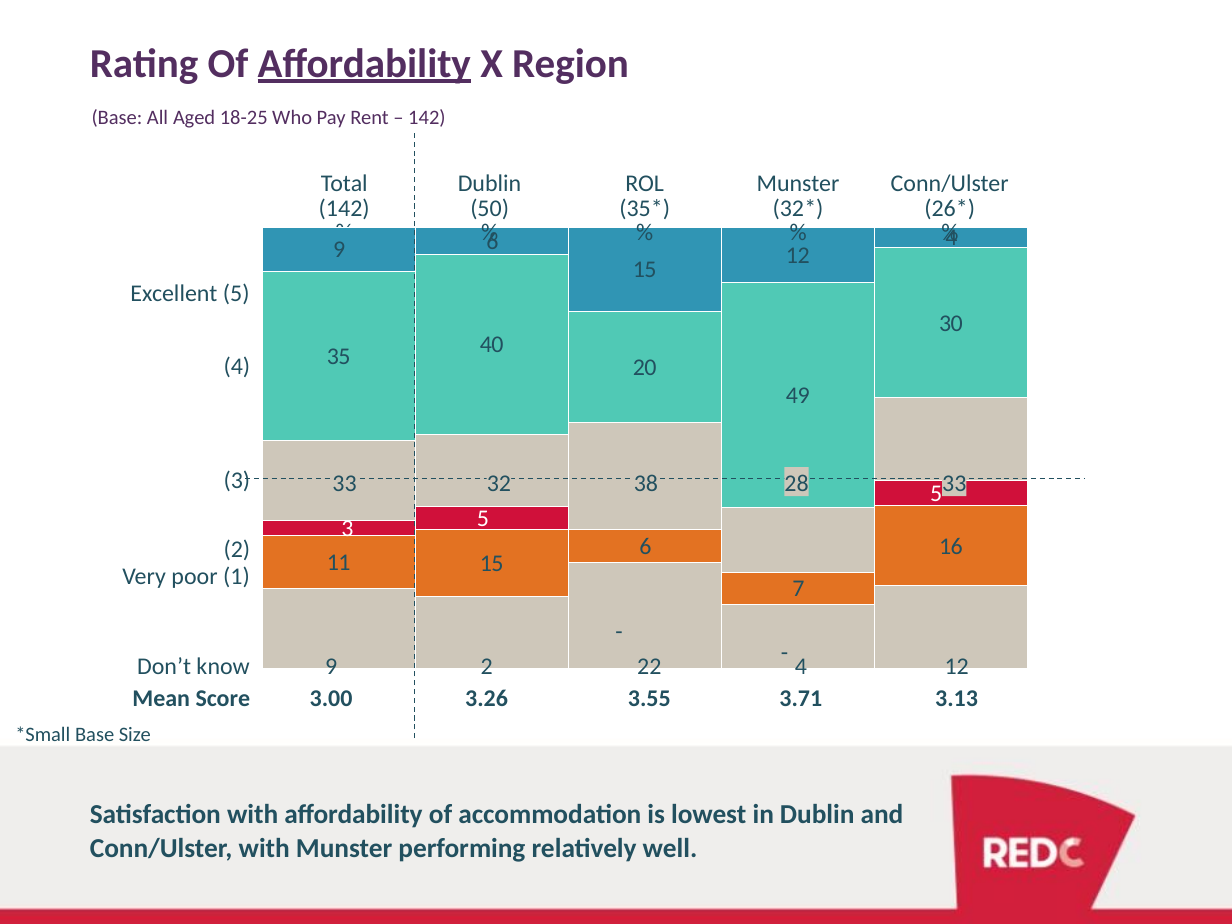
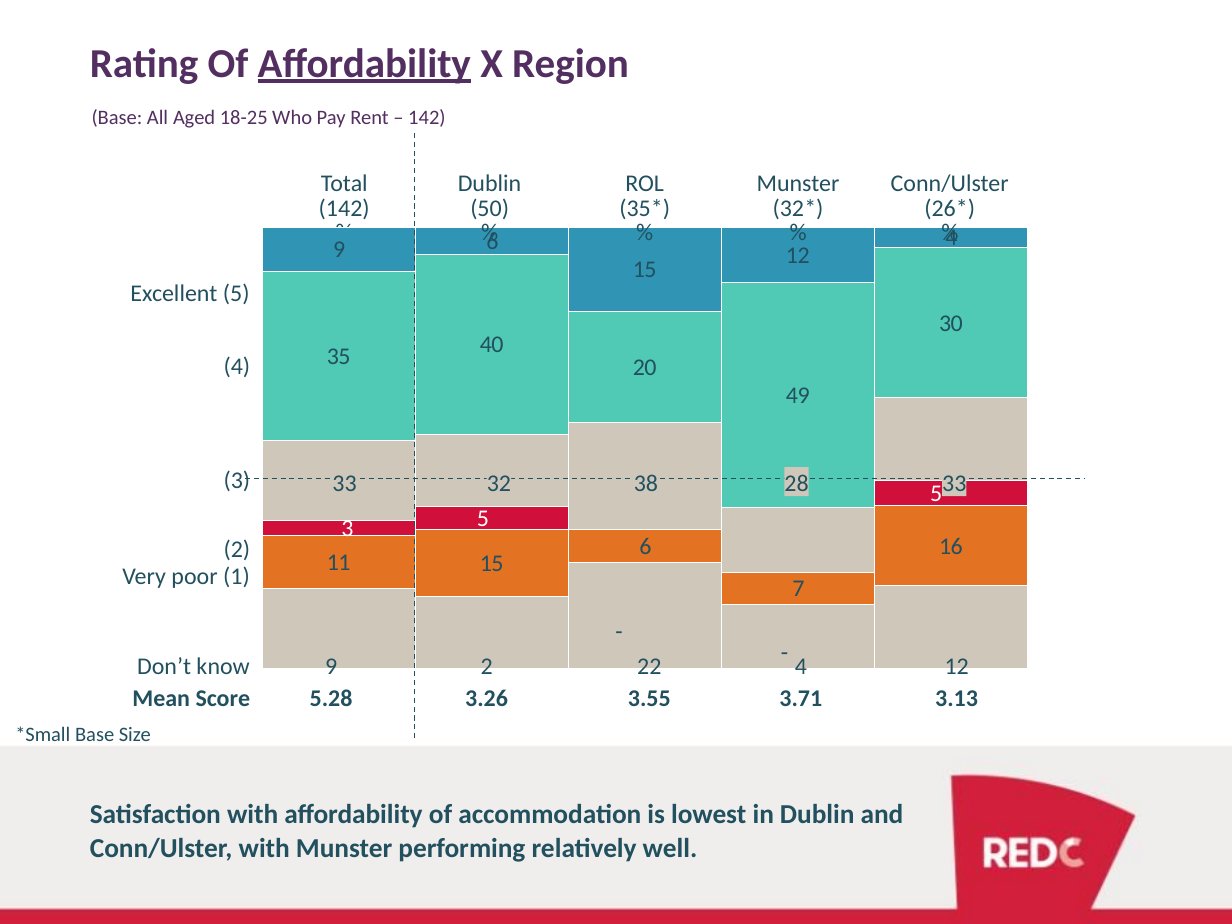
3.00: 3.00 -> 5.28
